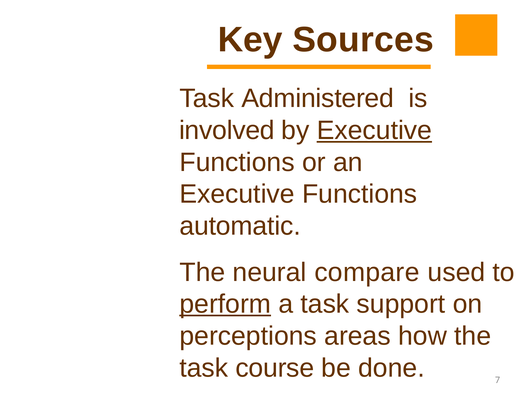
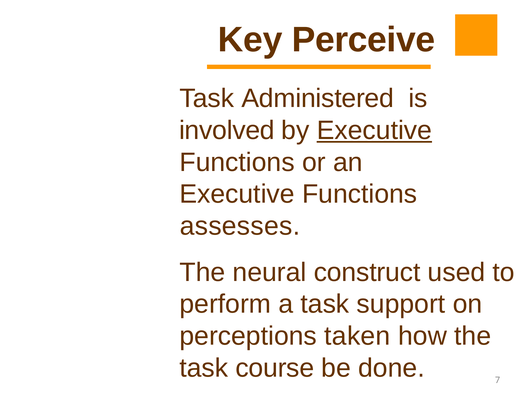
Sources: Sources -> Perceive
automatic: automatic -> assesses
compare: compare -> construct
perform underline: present -> none
areas: areas -> taken
